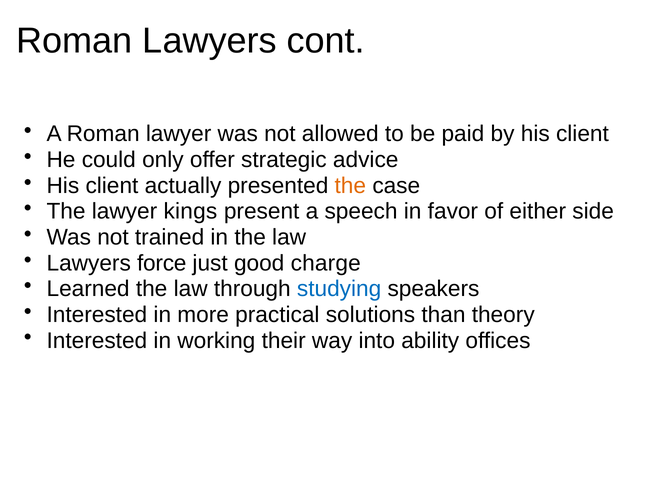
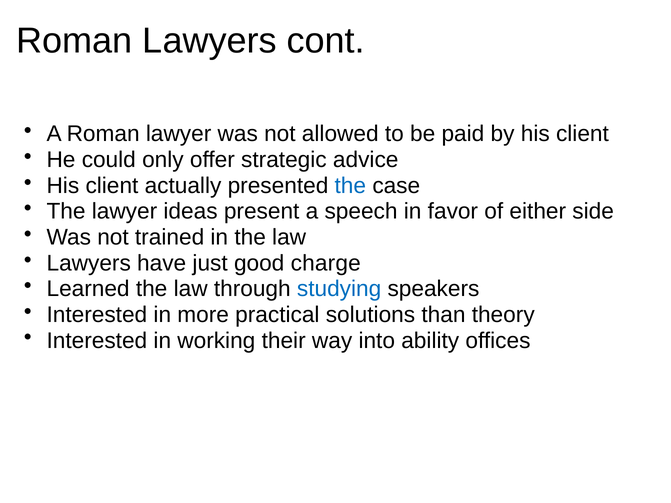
the at (350, 186) colour: orange -> blue
kings: kings -> ideas
force: force -> have
